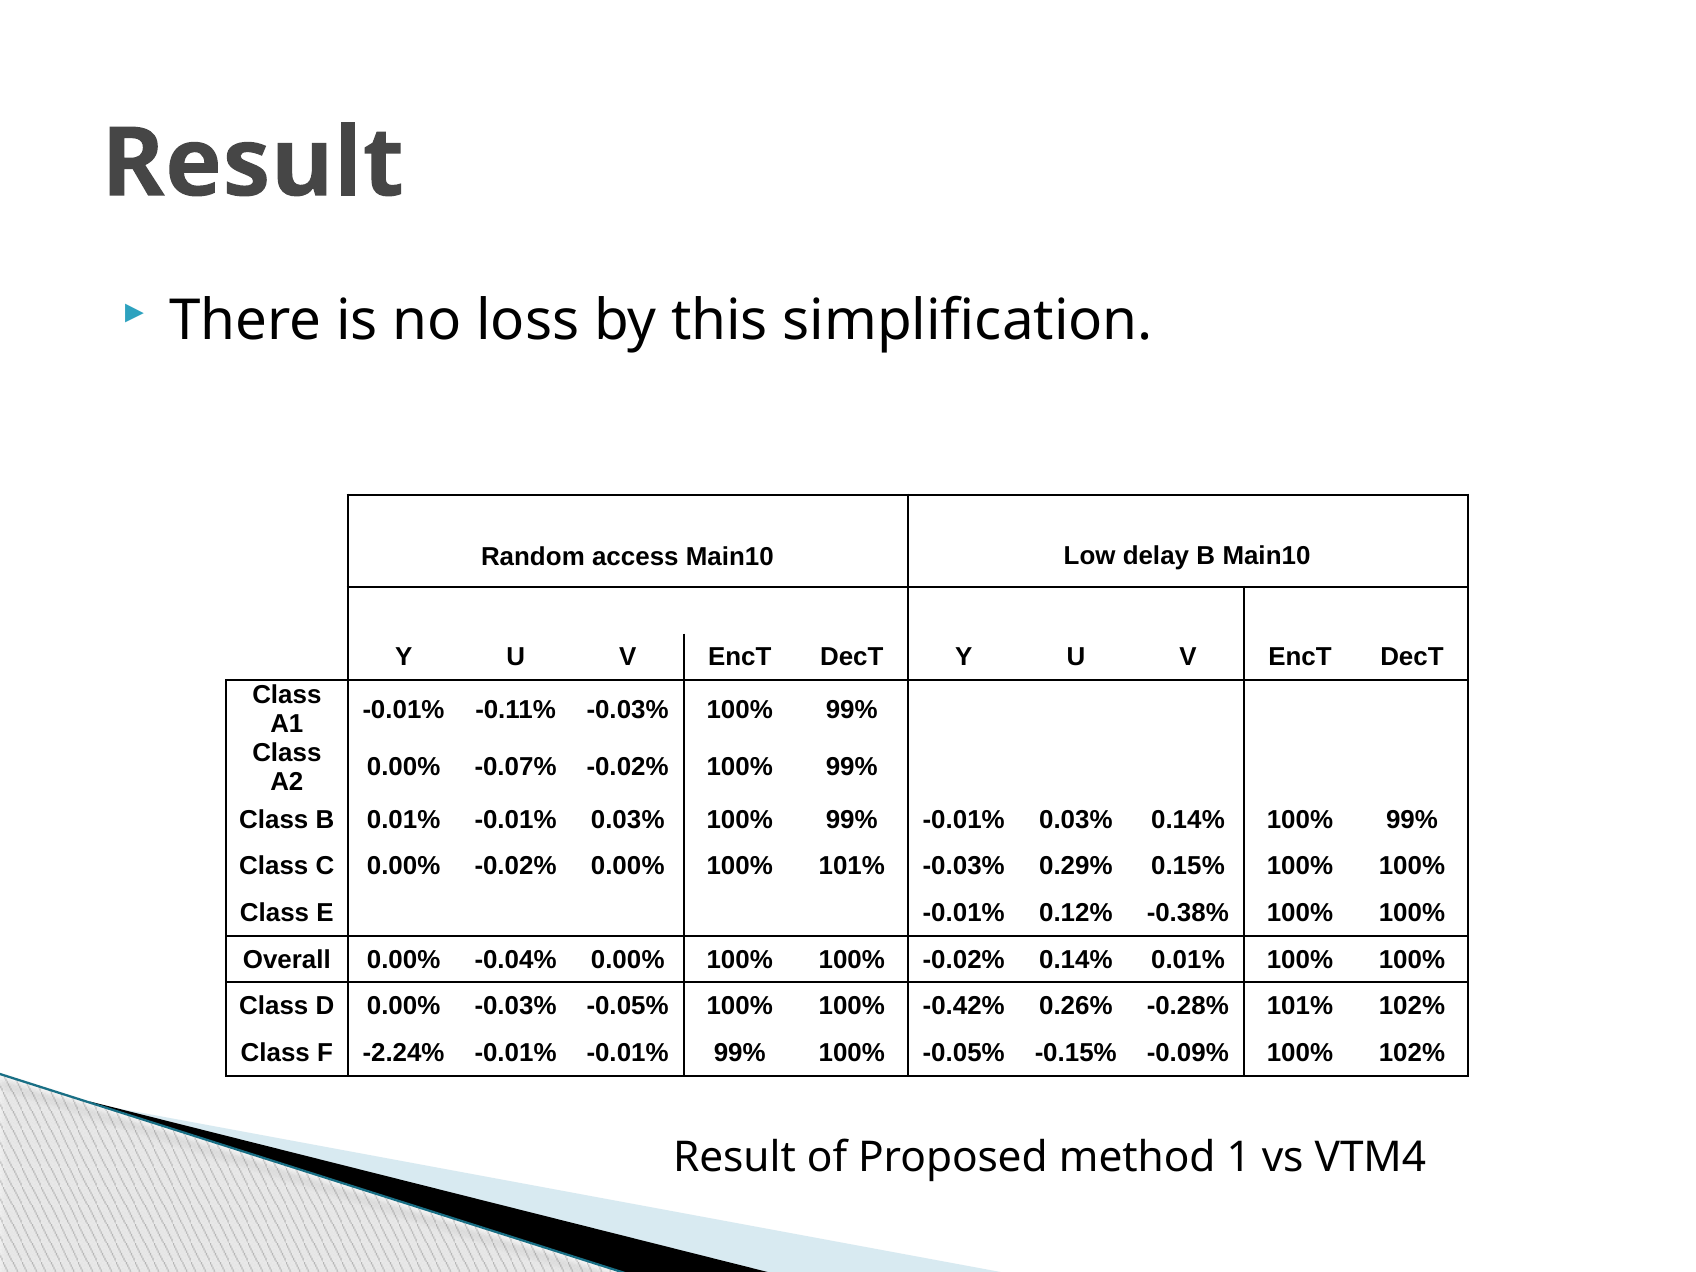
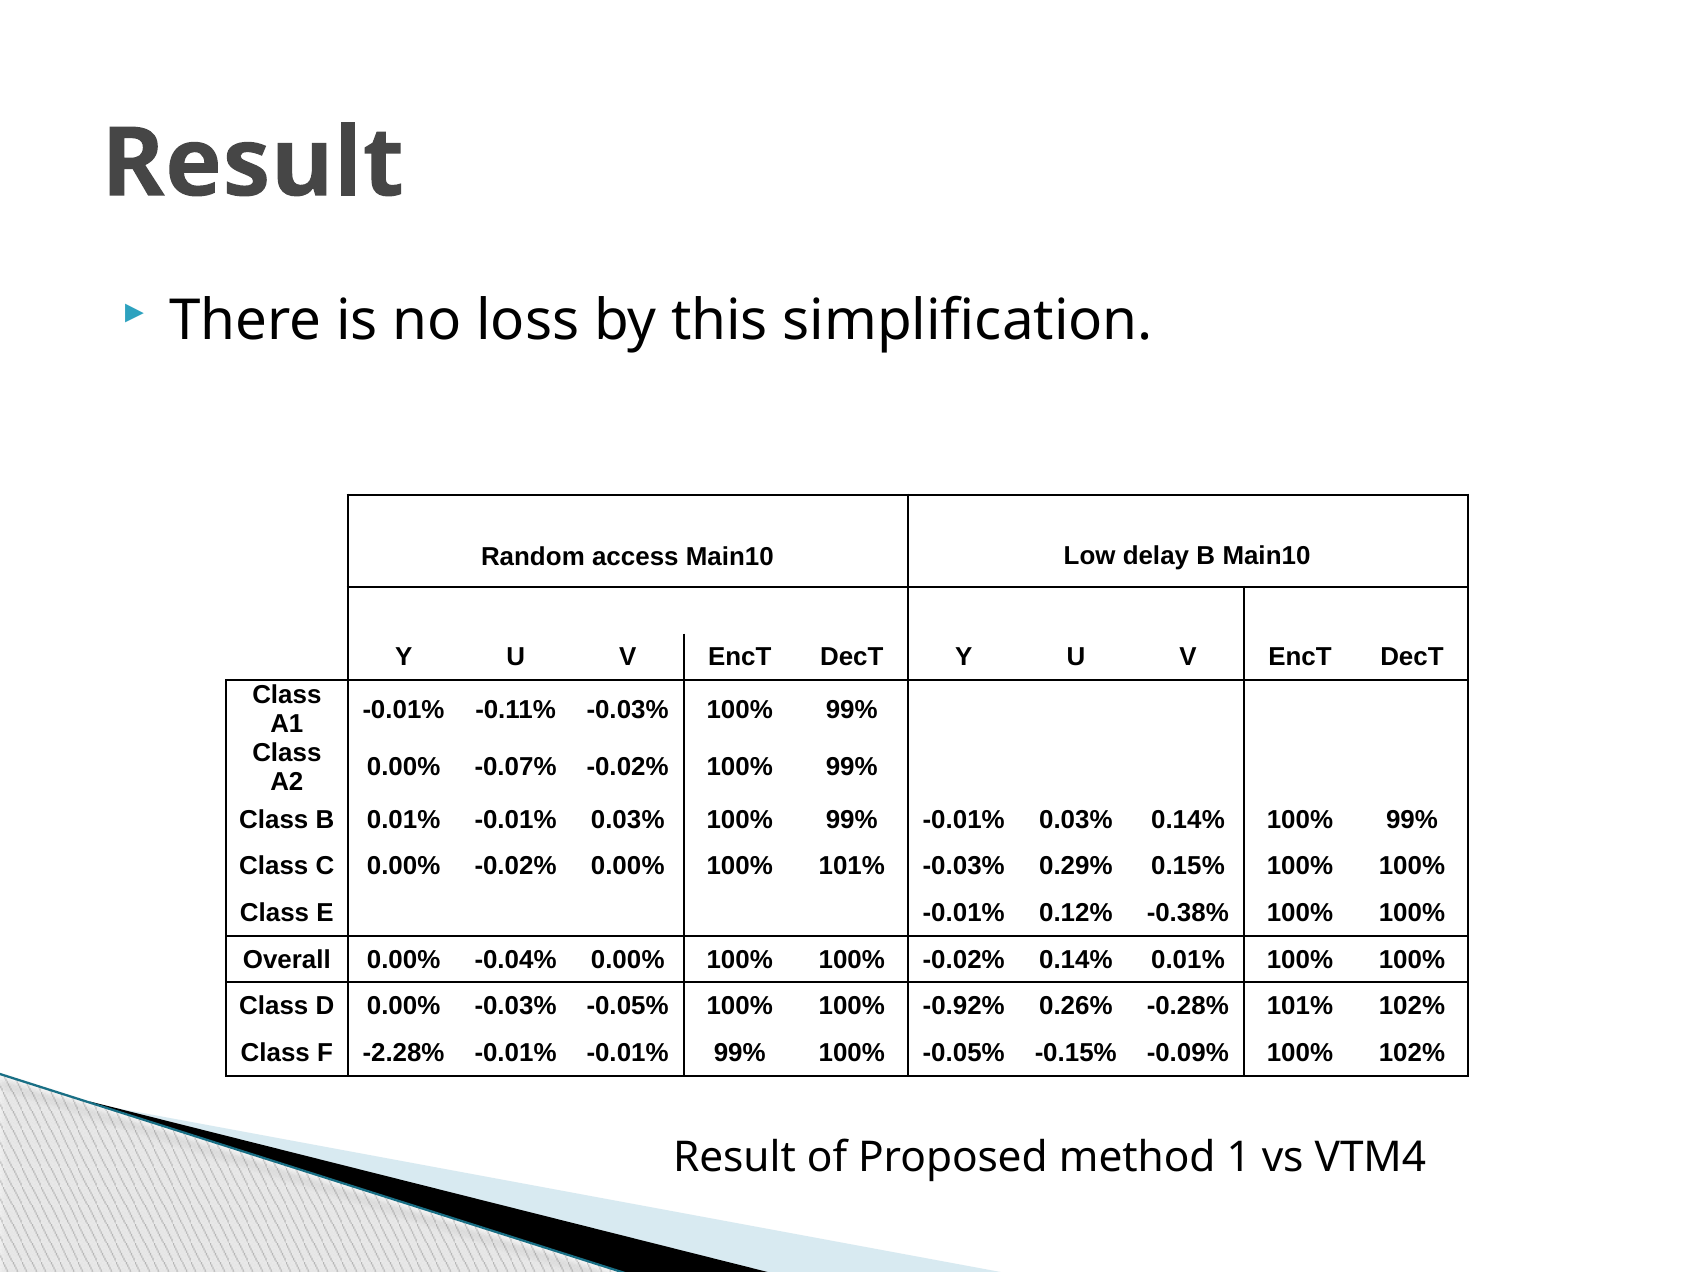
-0.42%: -0.42% -> -0.92%
-2.24%: -2.24% -> -2.28%
